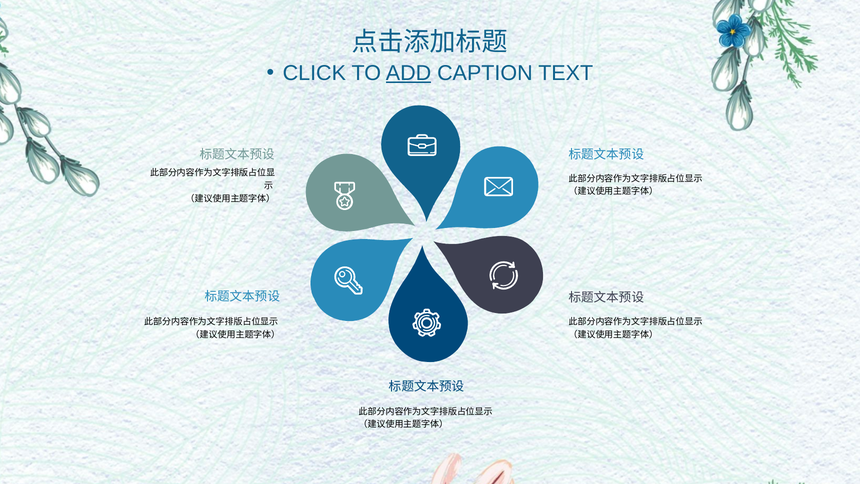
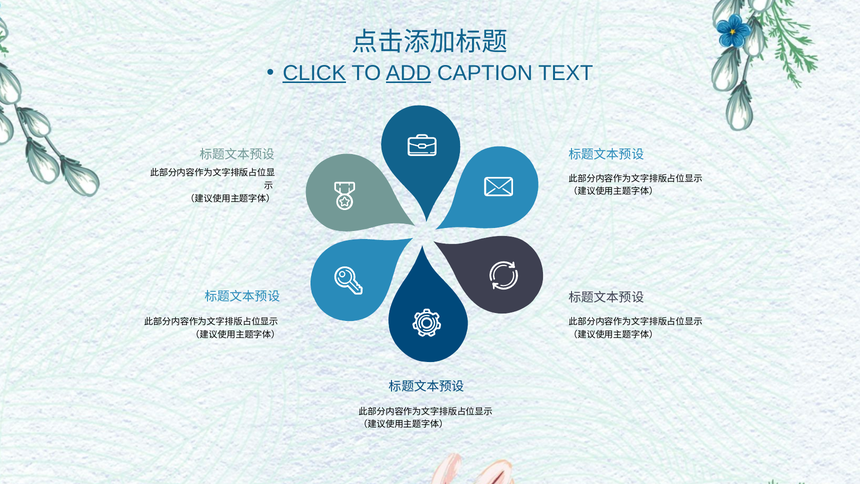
CLICK underline: none -> present
